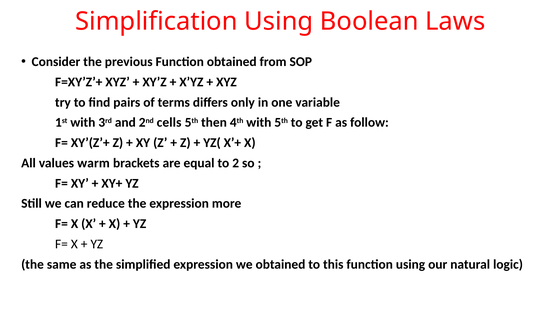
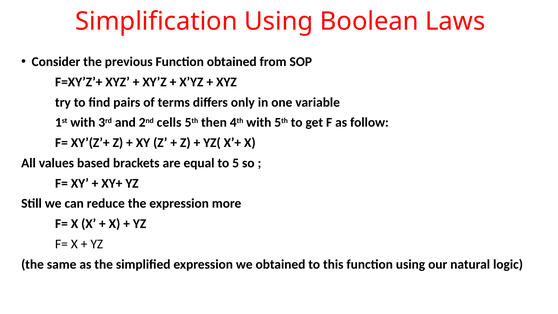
warm: warm -> based
2: 2 -> 5
